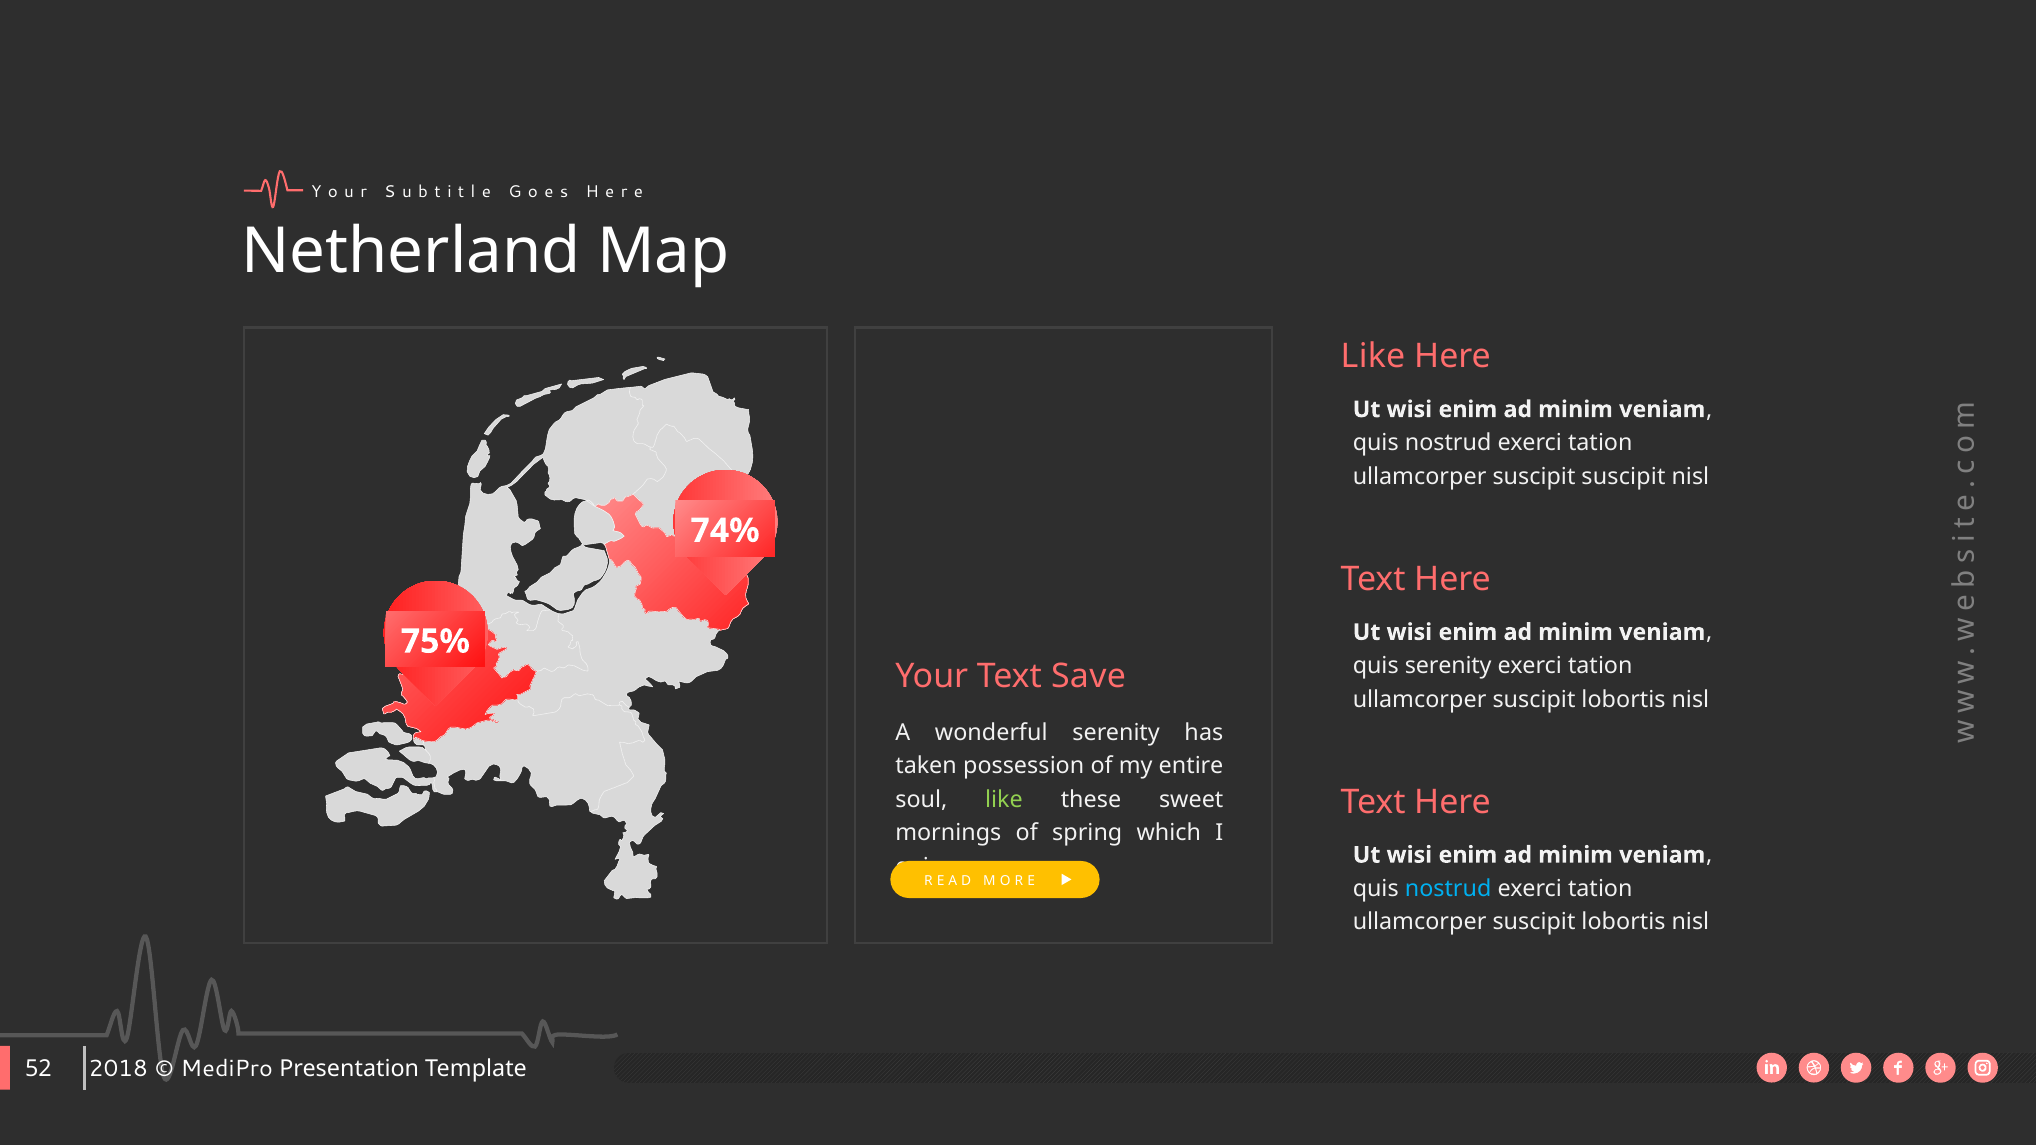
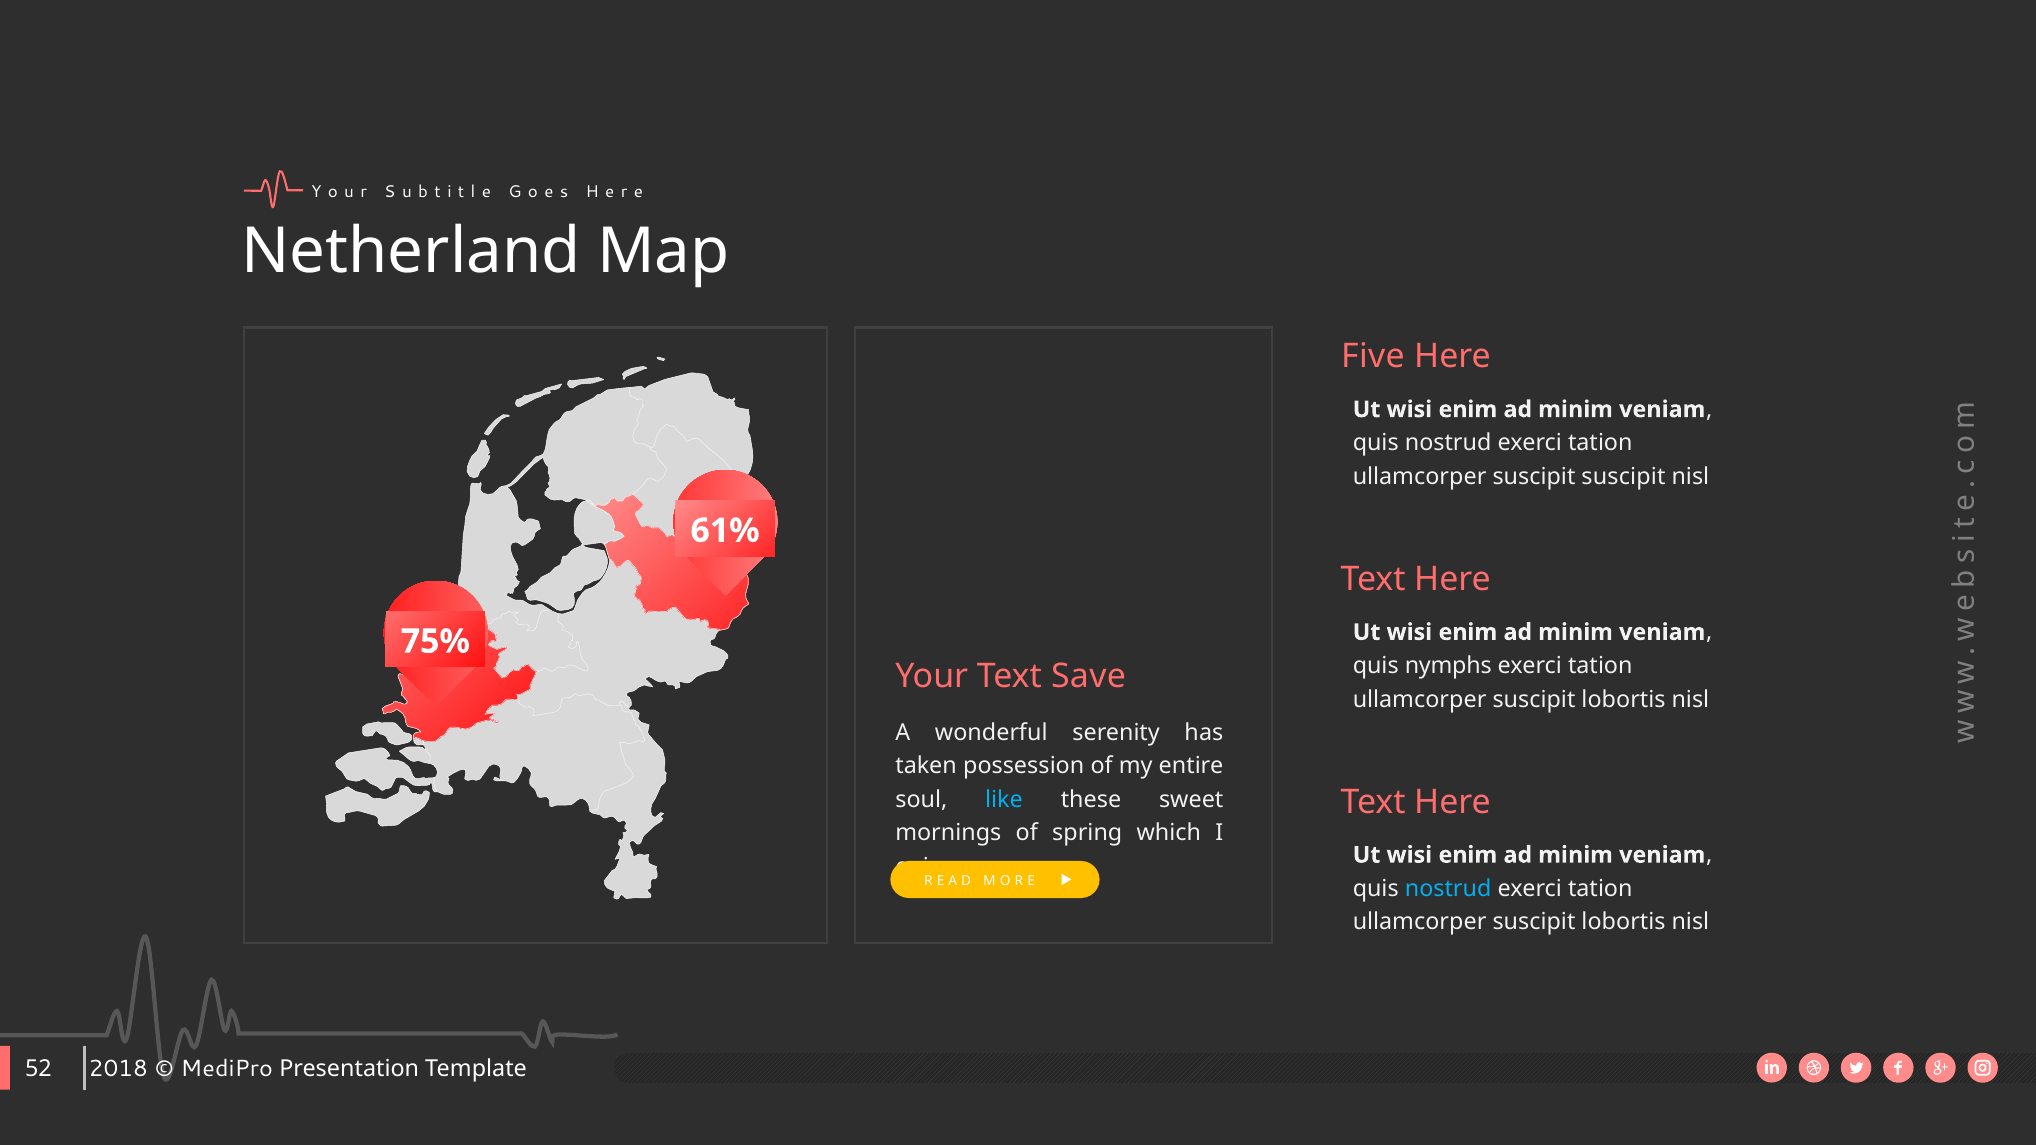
Like at (1373, 357): Like -> Five
74%: 74% -> 61%
quis serenity: serenity -> nymphs
like at (1004, 800) colour: light green -> light blue
